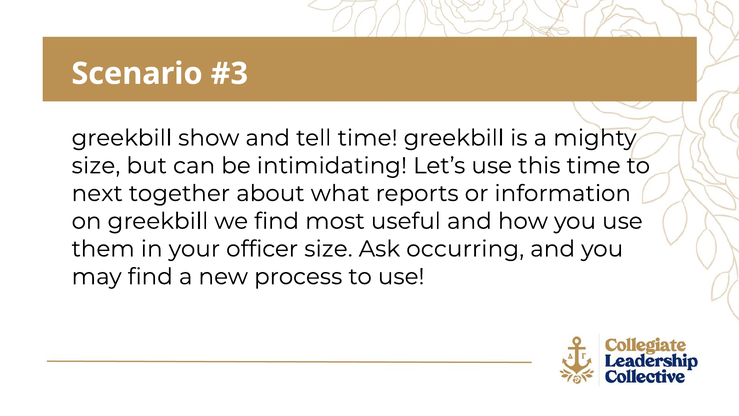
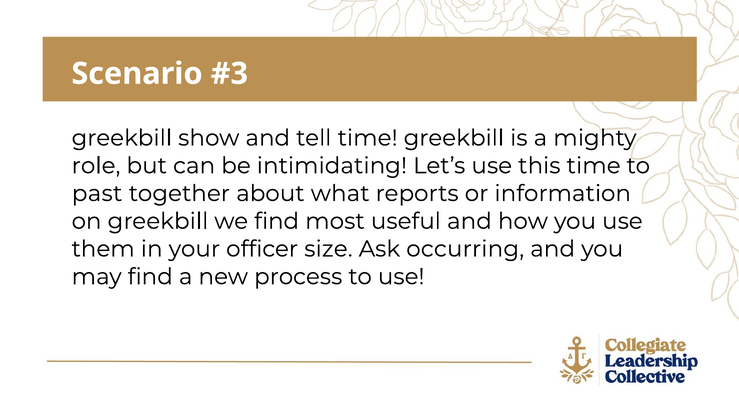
size at (96, 166): size -> role
next: next -> past
